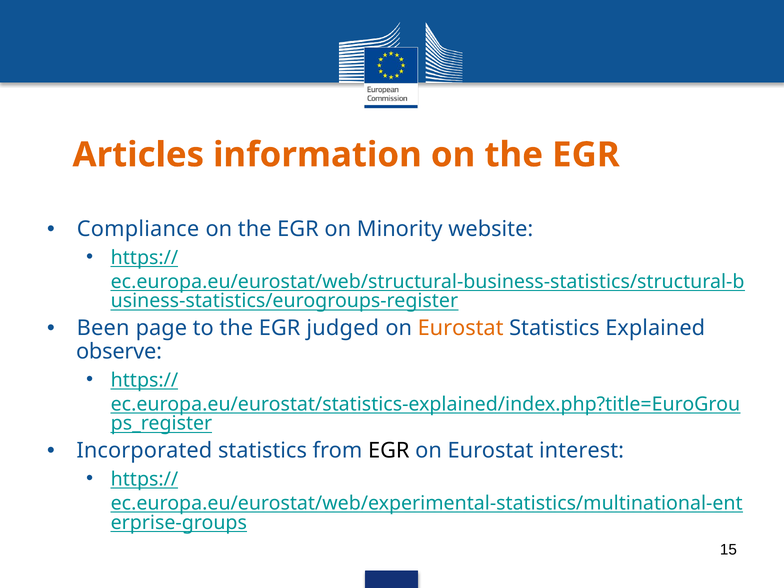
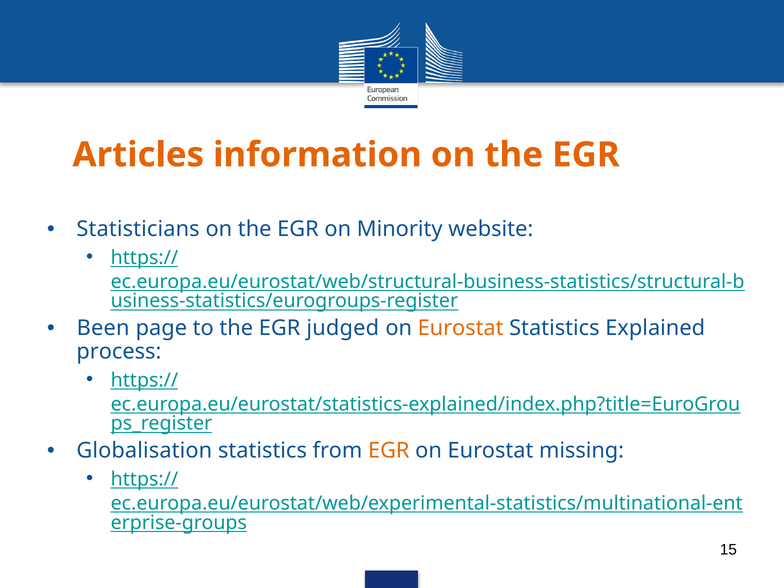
Compliance: Compliance -> Statisticians
observe: observe -> process
Incorporated: Incorporated -> Globalisation
EGR at (389, 451) colour: black -> orange
interest: interest -> missing
